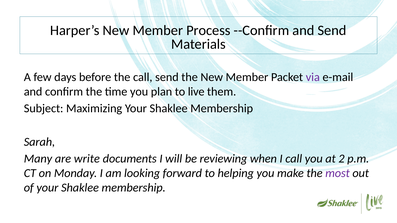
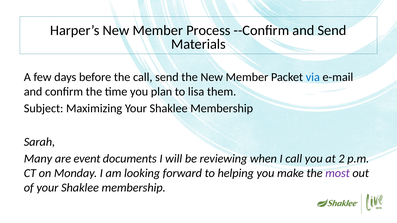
via colour: purple -> blue
live: live -> lisa
write: write -> event
